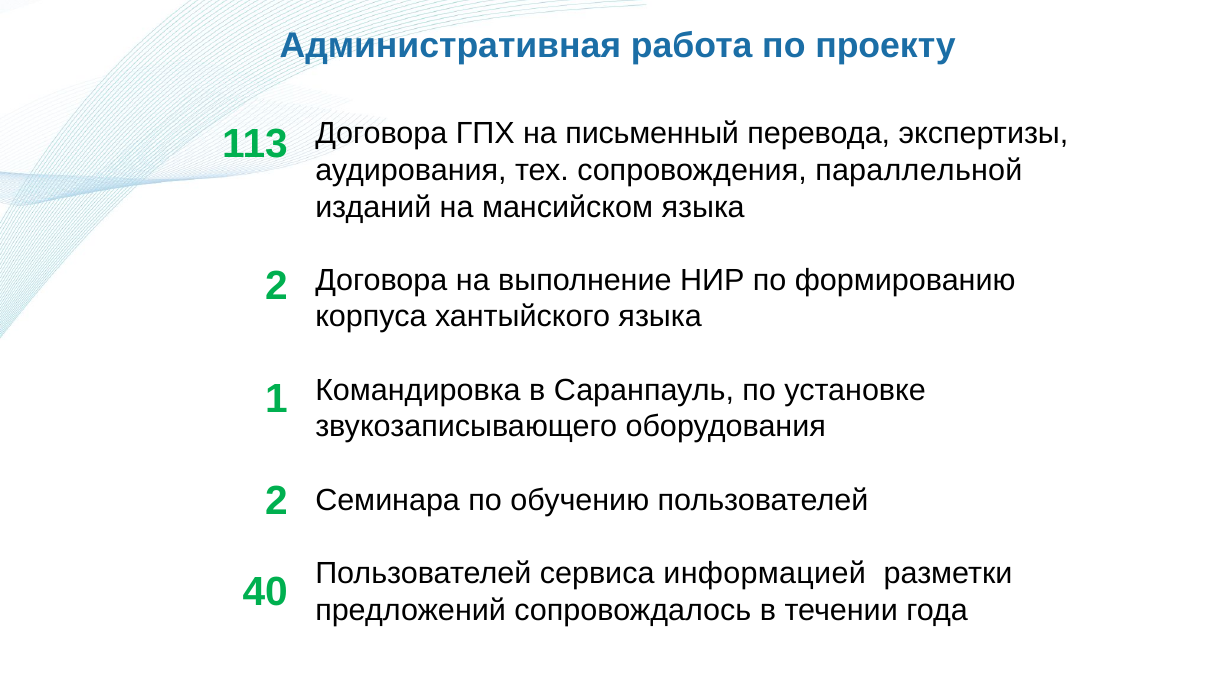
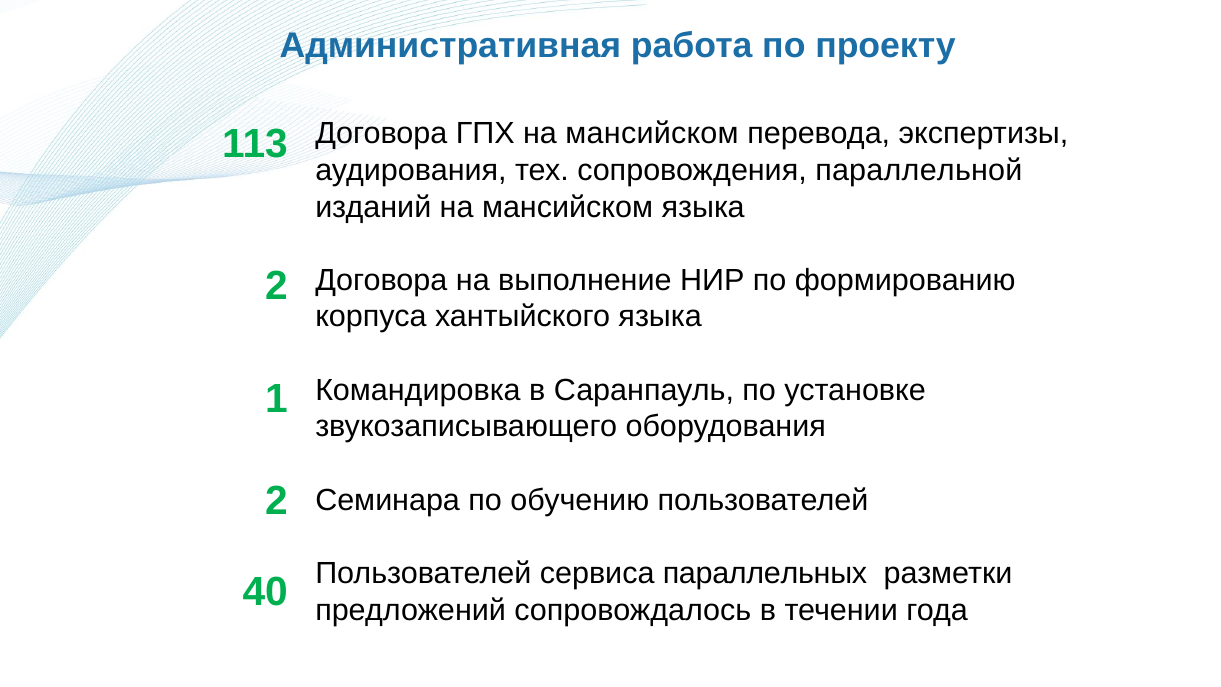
ГПХ на письменный: письменный -> мансийском
информацией: информацией -> параллельных
